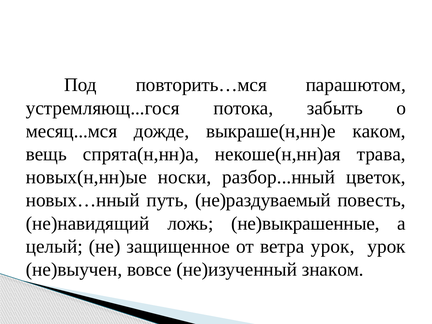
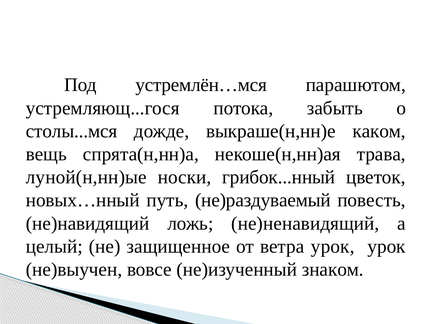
повторить…мся: повторить…мся -> устремлён…мся
месяц...мся: месяц...мся -> столы...мся
новых(н,нн)ые: новых(н,нн)ые -> луной(н,нн)ые
разбор...нный: разбор...нный -> грибок...нный
не)выкрашенные: не)выкрашенные -> не)ненавидящий
